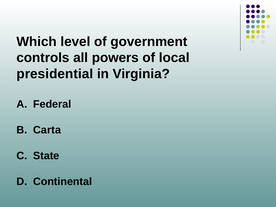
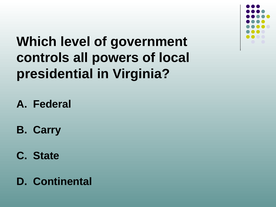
Carta: Carta -> Carry
